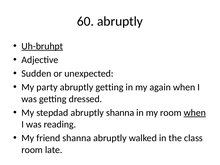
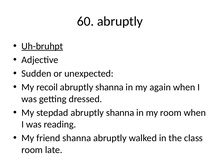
party: party -> recoil
getting at (109, 87): getting -> shanna
when at (195, 113) underline: present -> none
